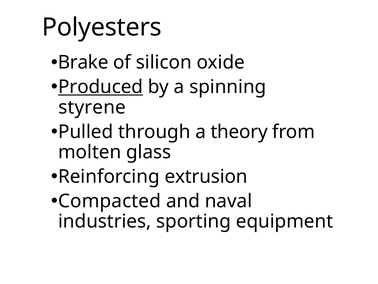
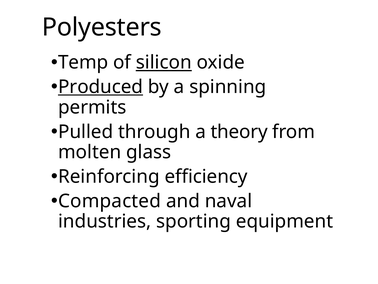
Brake: Brake -> Temp
silicon underline: none -> present
styrene: styrene -> permits
extrusion: extrusion -> efficiency
